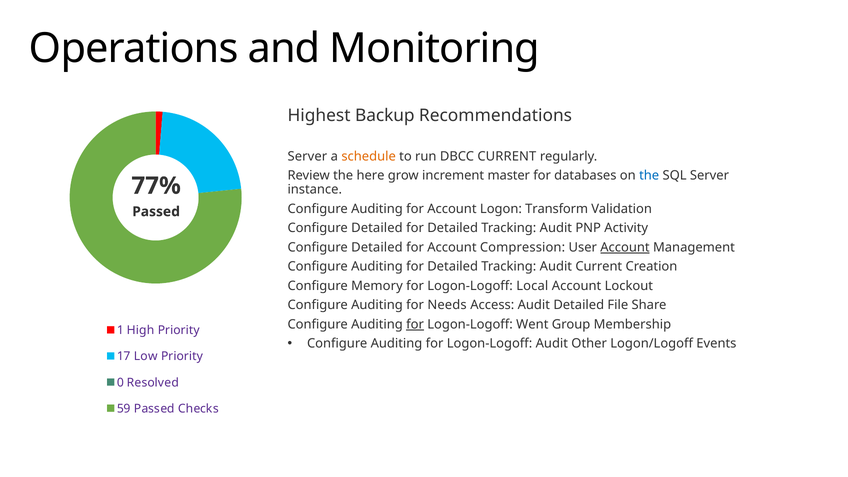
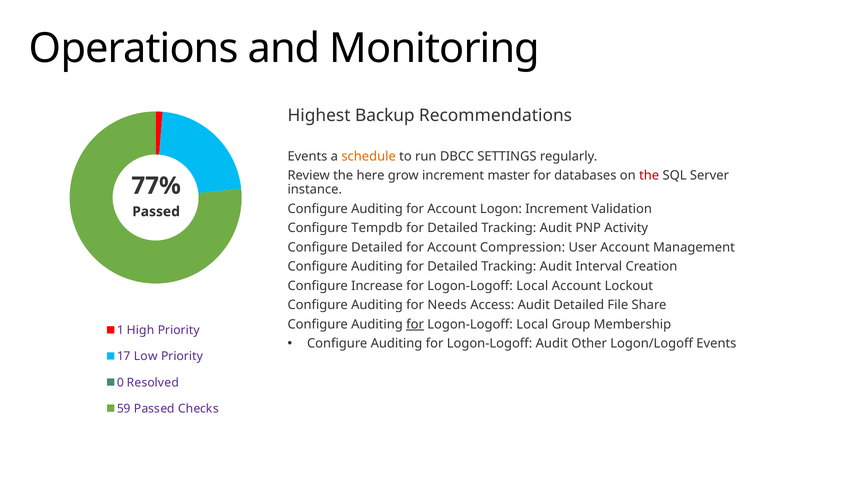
Server at (307, 156): Server -> Events
DBCC CURRENT: CURRENT -> SETTINGS
the at (649, 176) colour: blue -> red
Logon Transform: Transform -> Increment
Detailed at (377, 228): Detailed -> Tempdb
Account at (625, 247) underline: present -> none
Audit Current: Current -> Interval
Memory: Memory -> Increase
Went at (532, 324): Went -> Local
